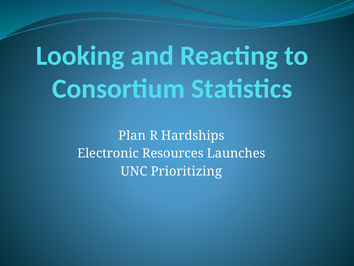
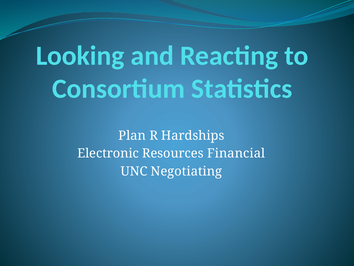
Launches: Launches -> Financial
Prioritizing: Prioritizing -> Negotiating
